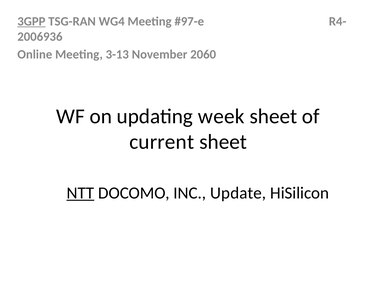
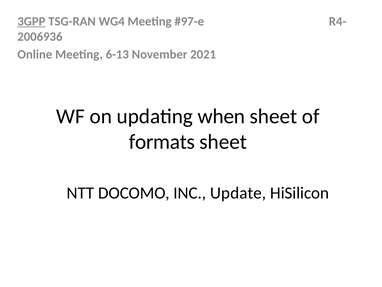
3-13: 3-13 -> 6-13
2060: 2060 -> 2021
week: week -> when
current: current -> formats
NTT underline: present -> none
